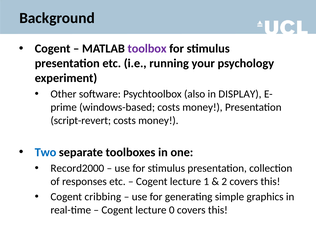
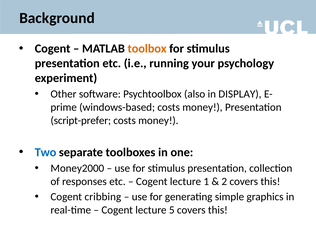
toolbox colour: purple -> orange
script-revert: script-revert -> script-prefer
Record2000: Record2000 -> Money2000
0: 0 -> 5
